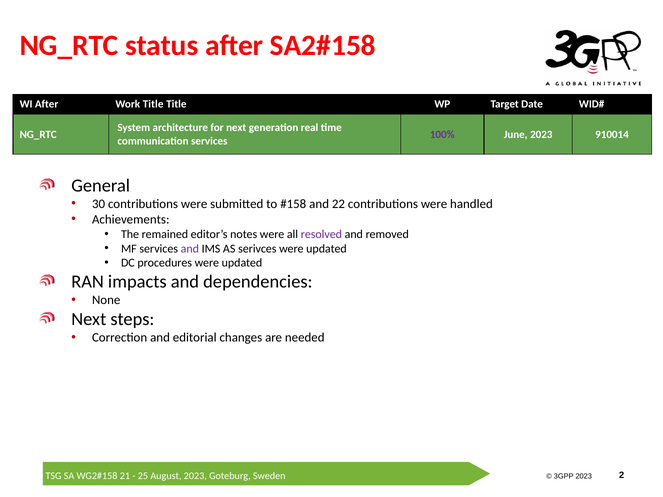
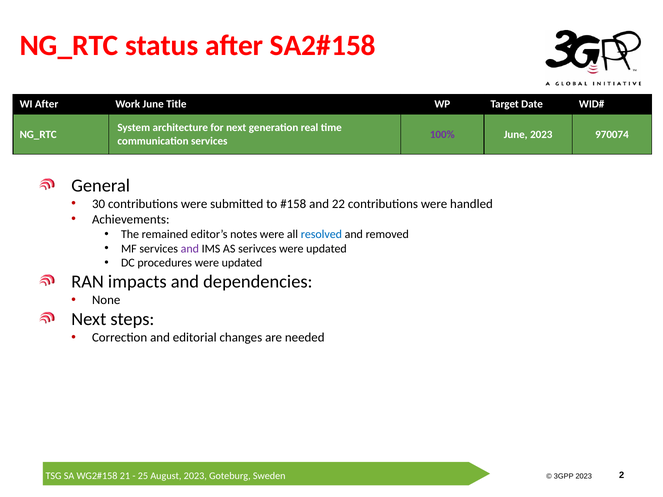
Work Title: Title -> June
910014: 910014 -> 970074
resolved colour: purple -> blue
